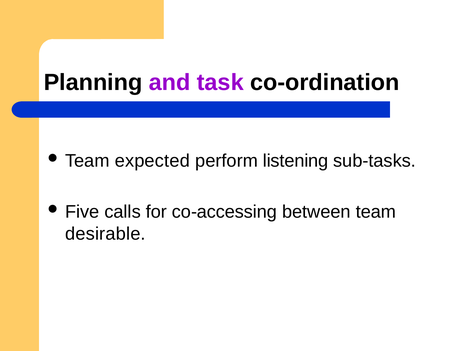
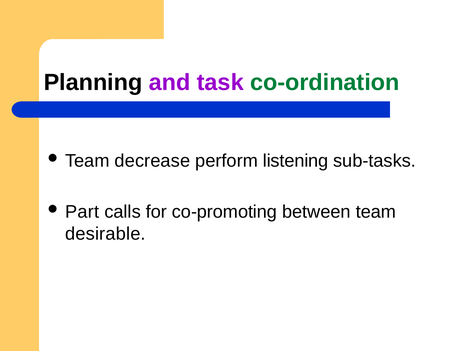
co-ordination colour: black -> green
expected: expected -> decrease
Five: Five -> Part
co-accessing: co-accessing -> co-promoting
